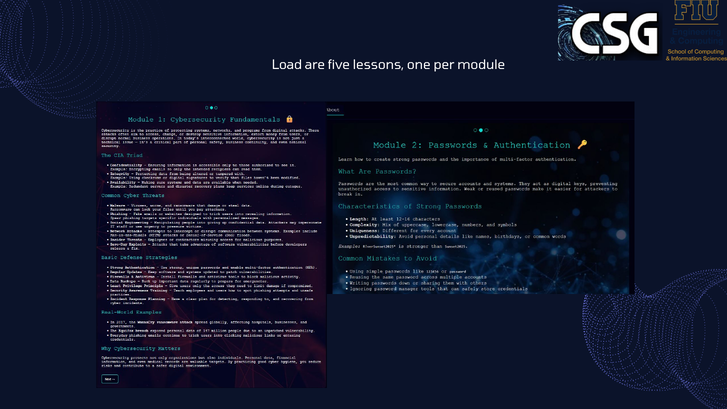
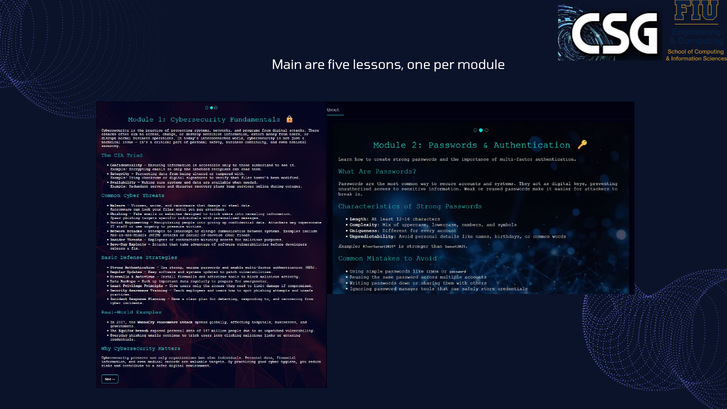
Load: Load -> Main
